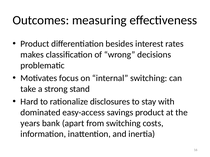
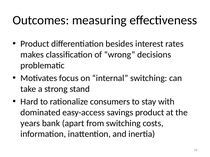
disclosures: disclosures -> consumers
